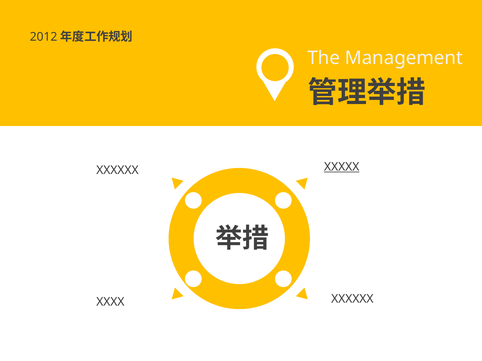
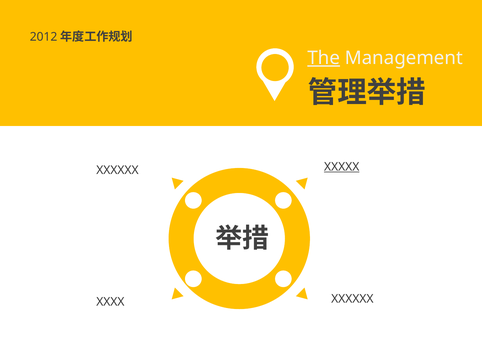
The underline: none -> present
